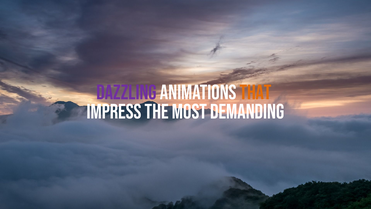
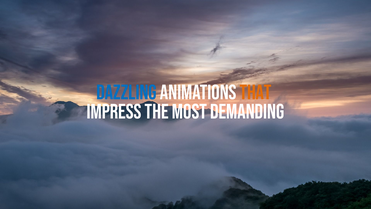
Dazzling colour: purple -> blue
